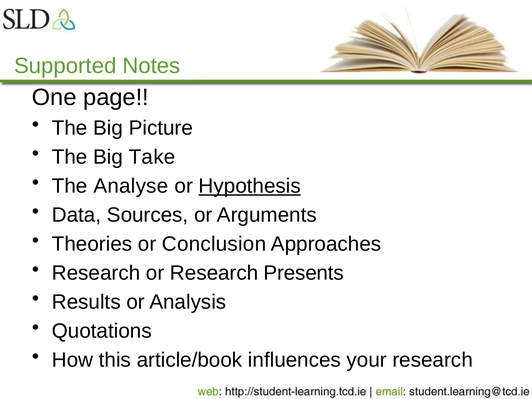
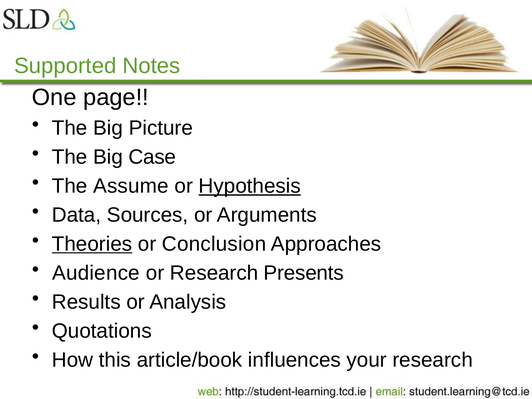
Take: Take -> Case
Analyse: Analyse -> Assume
Theories underline: none -> present
Research at (96, 273): Research -> Audience
